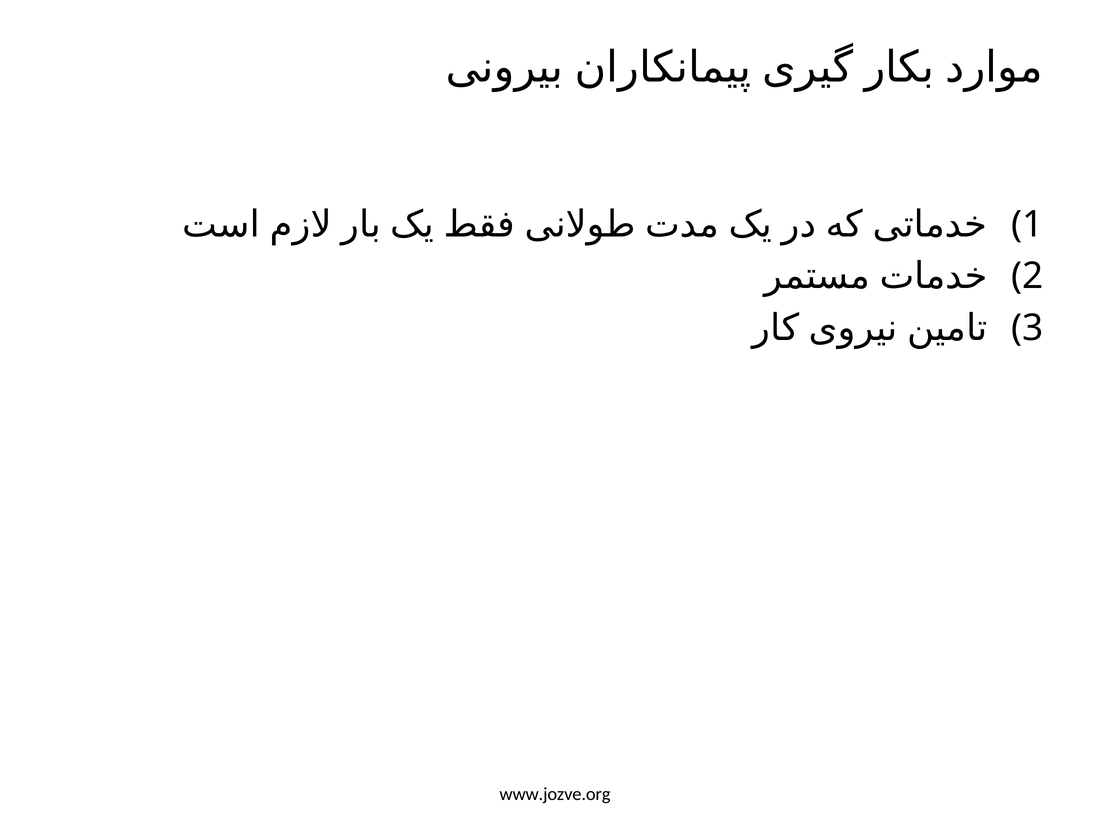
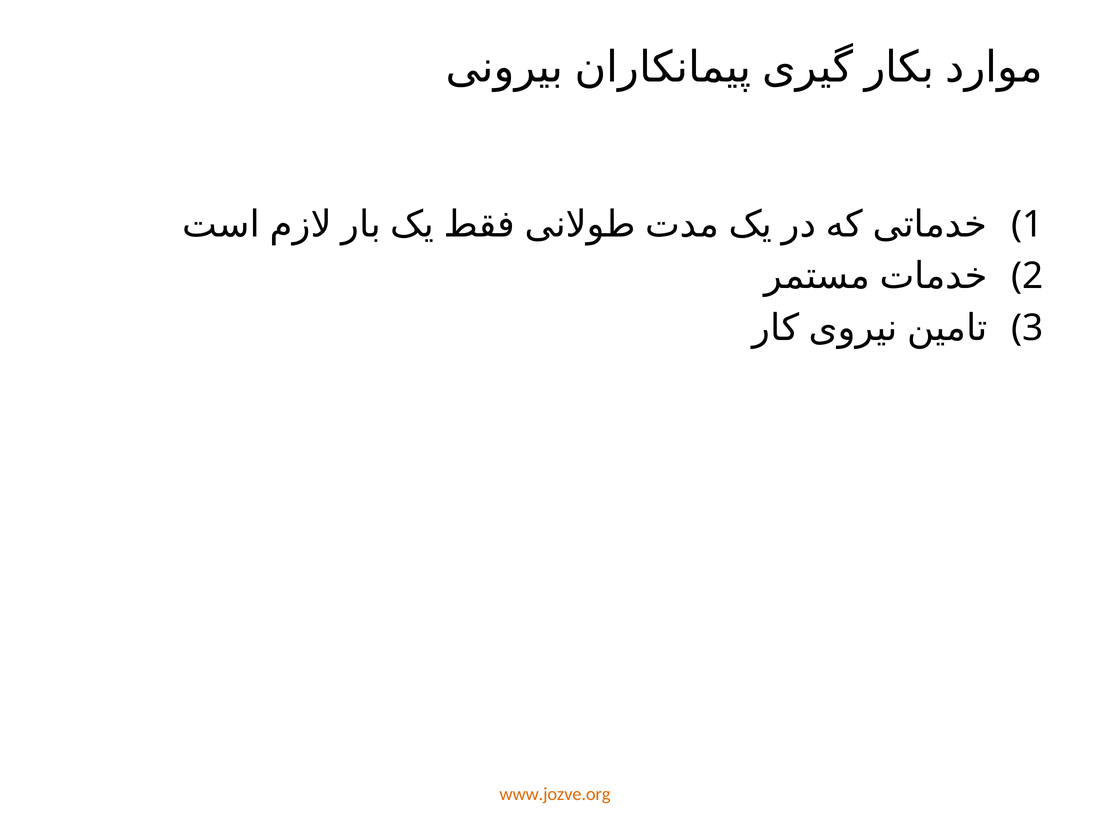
www.jozve.org colour: black -> orange
